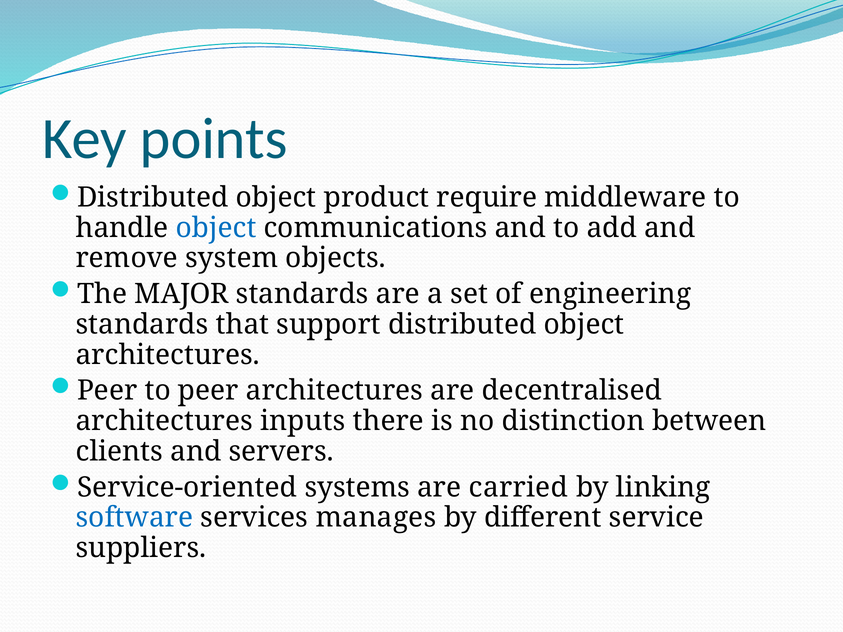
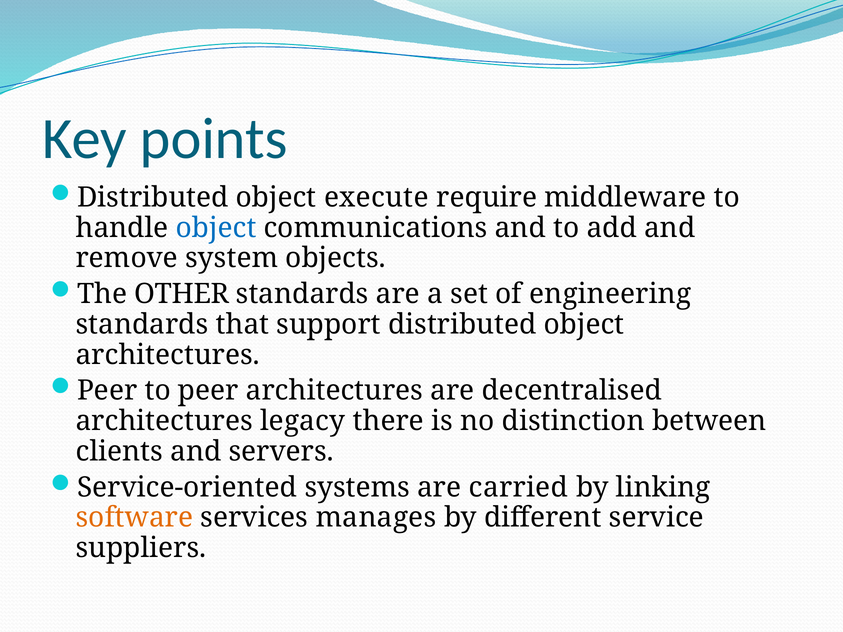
product: product -> execute
MAJOR: MAJOR -> OTHER
inputs: inputs -> legacy
software colour: blue -> orange
